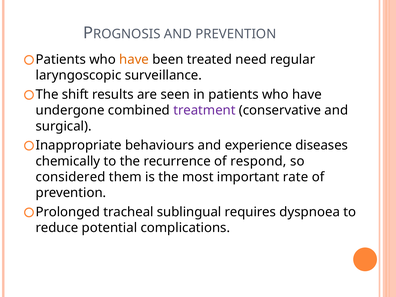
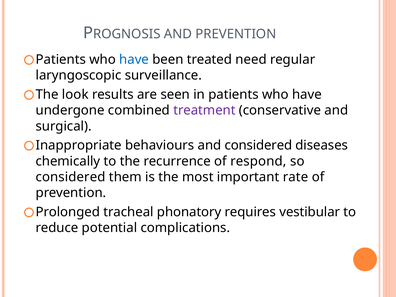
have at (134, 60) colour: orange -> blue
shift: shift -> look
and experience: experience -> considered
sublingual: sublingual -> phonatory
dyspnoea: dyspnoea -> vestibular
